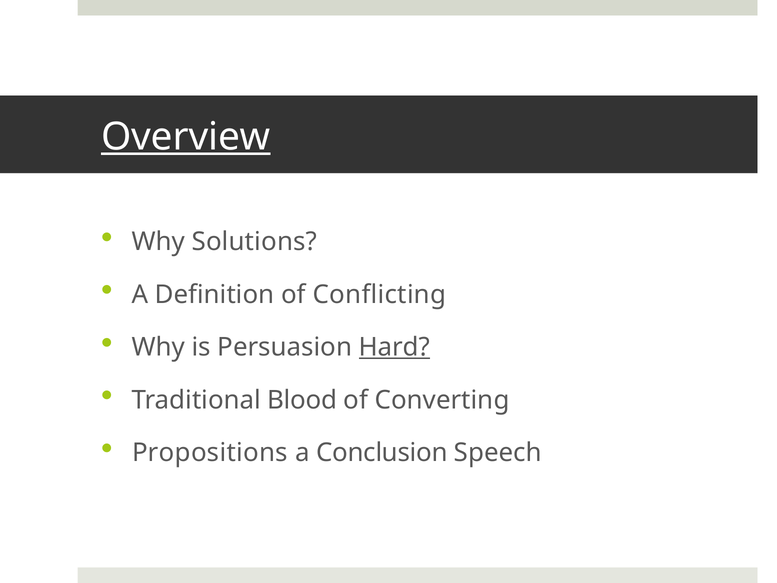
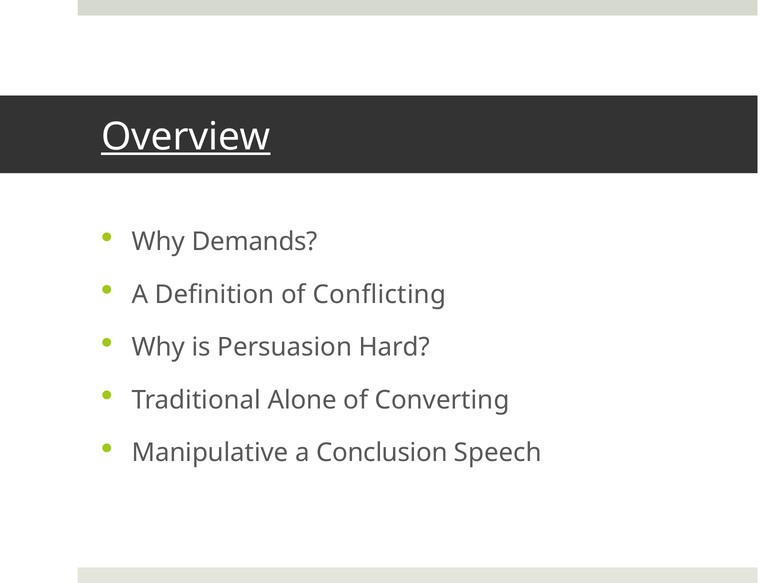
Solutions: Solutions -> Demands
Hard underline: present -> none
Blood: Blood -> Alone
Propositions: Propositions -> Manipulative
